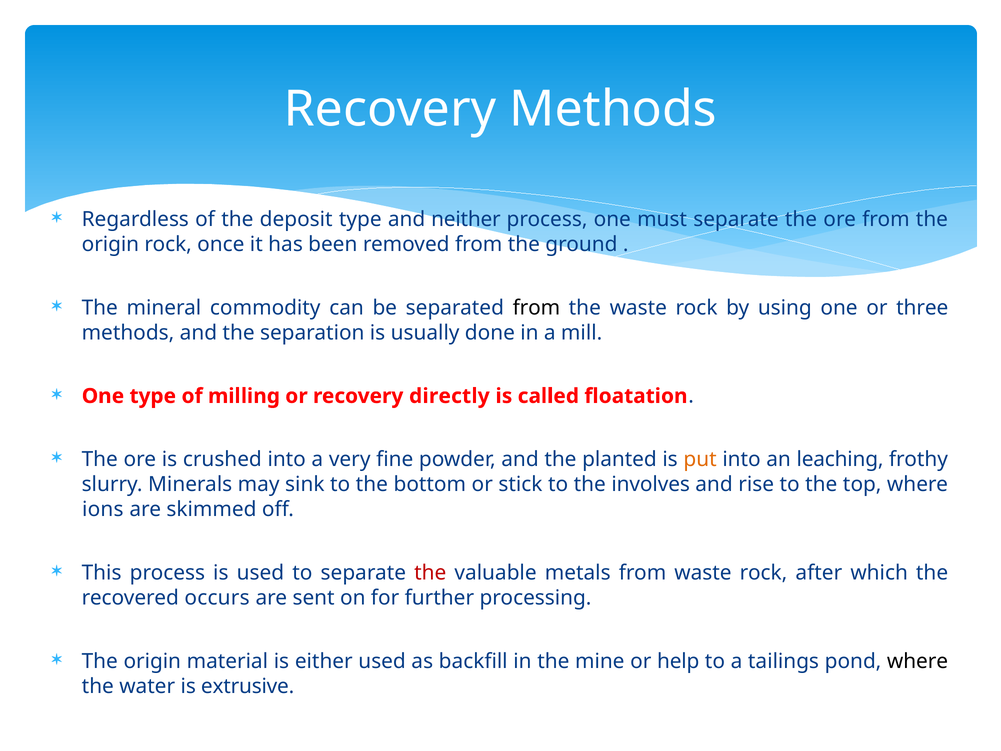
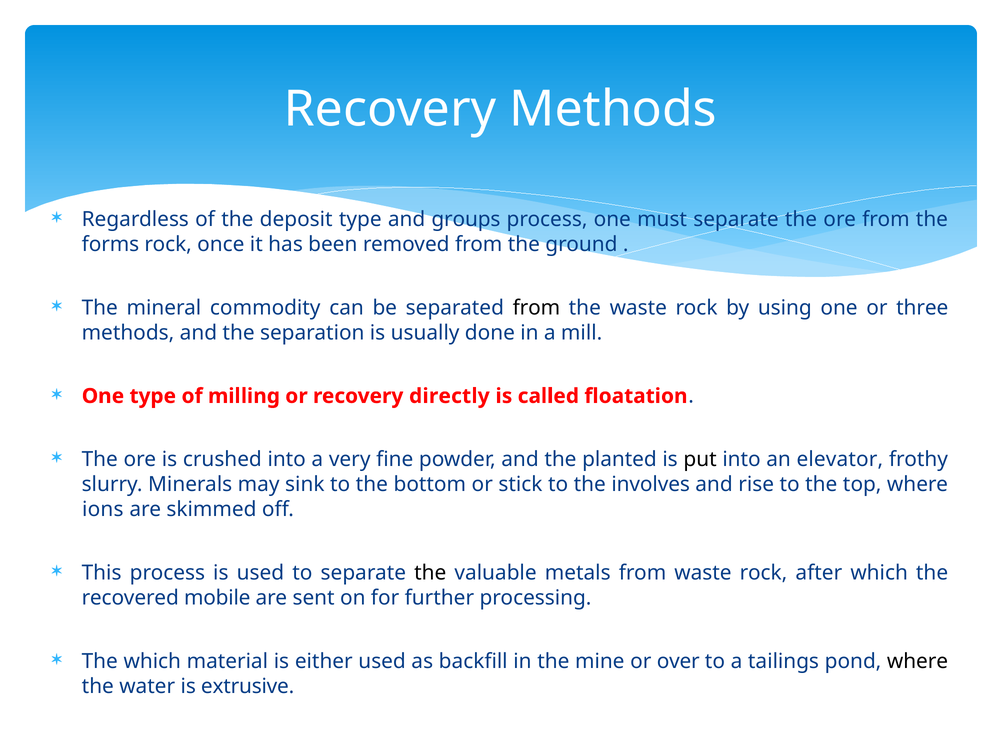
neither: neither -> groups
origin at (110, 244): origin -> forms
put colour: orange -> black
leaching: leaching -> elevator
the at (430, 573) colour: red -> black
occurs: occurs -> mobile
origin at (152, 661): origin -> which
help: help -> over
